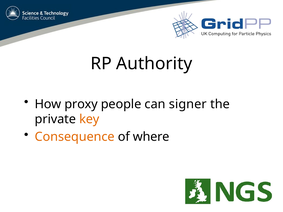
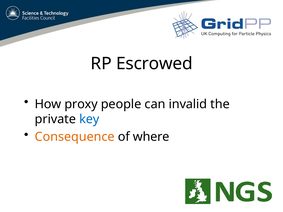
Authority: Authority -> Escrowed
signer: signer -> invalid
key colour: orange -> blue
